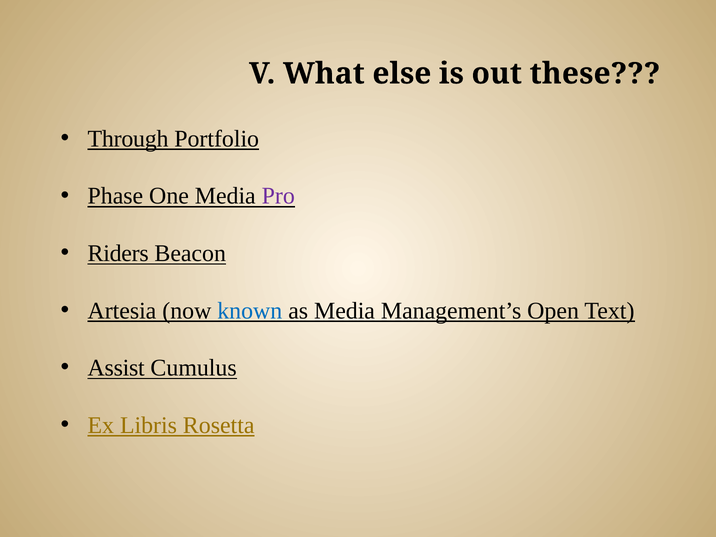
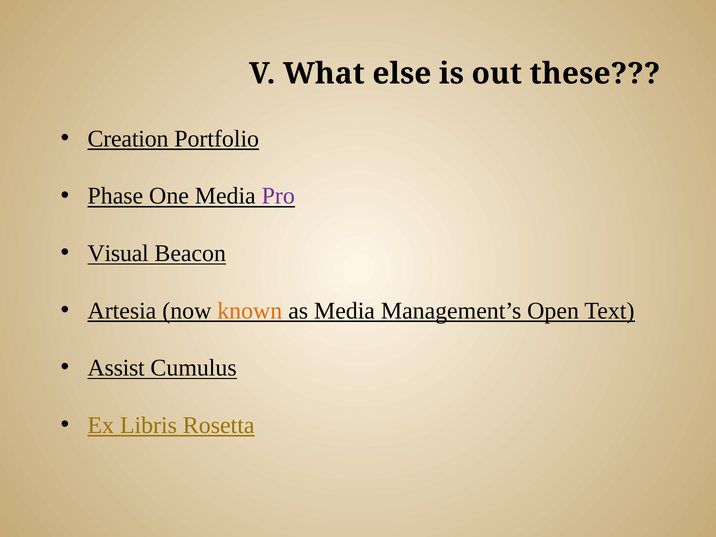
Through: Through -> Creation
Riders: Riders -> Visual
known colour: blue -> orange
